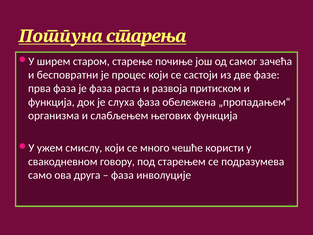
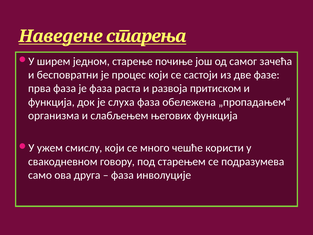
Потпуна: Потпуна -> Наведене
старом: старом -> једном
